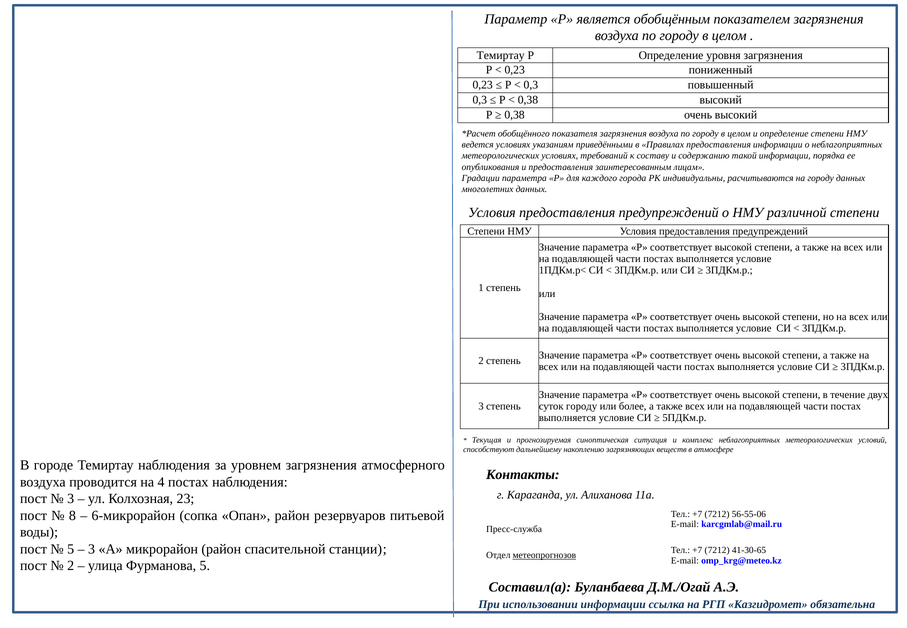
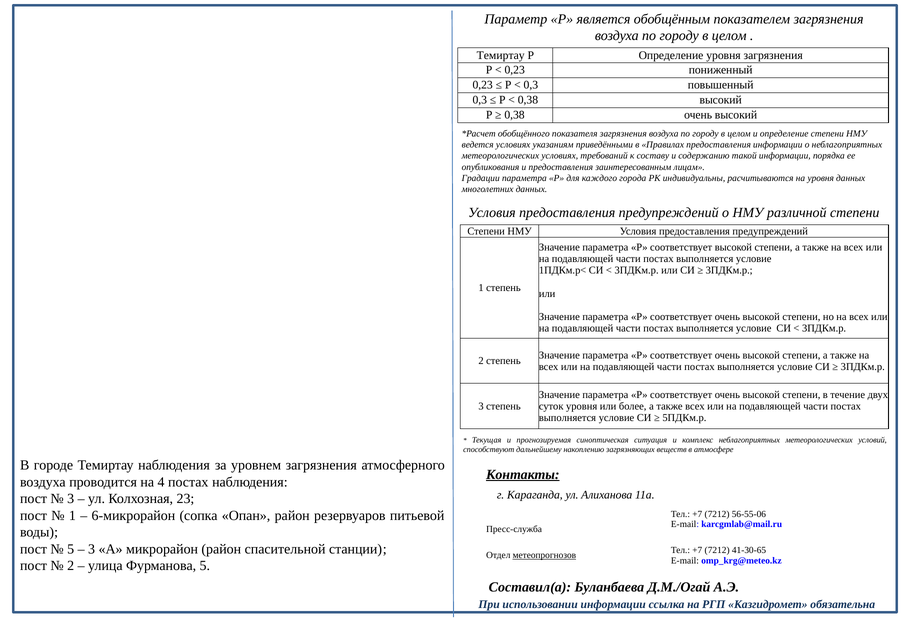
на городу: городу -> уровня
суток городу: городу -> уровня
Контакты underline: none -> present
8 at (72, 515): 8 -> 1
